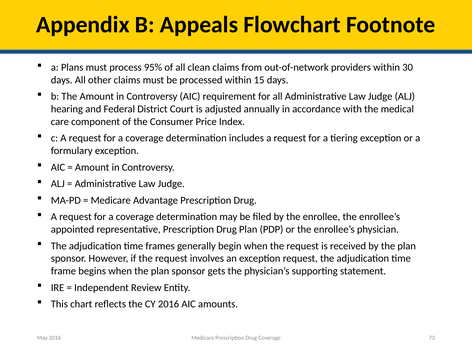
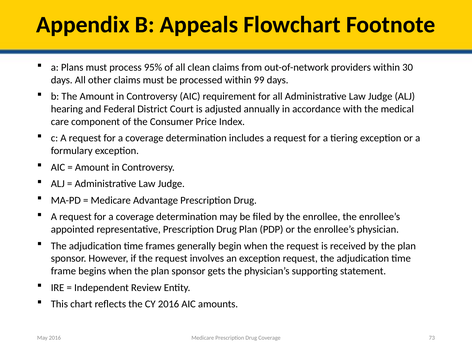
15: 15 -> 99
